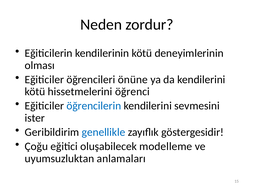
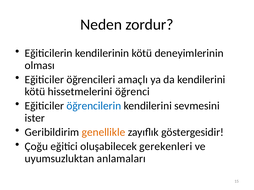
önüne: önüne -> amaçlı
genellikle colour: blue -> orange
modelleme: modelleme -> gerekenleri
